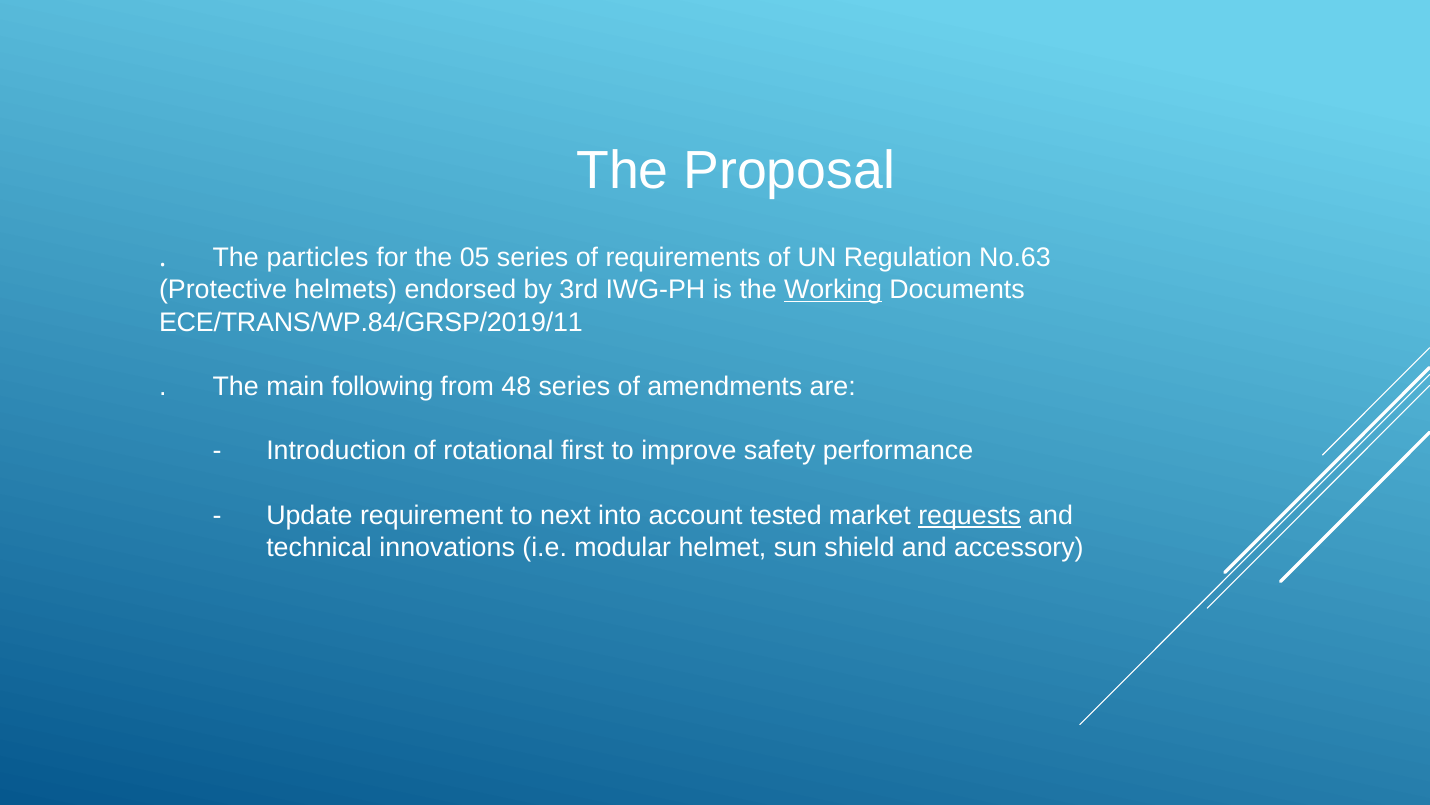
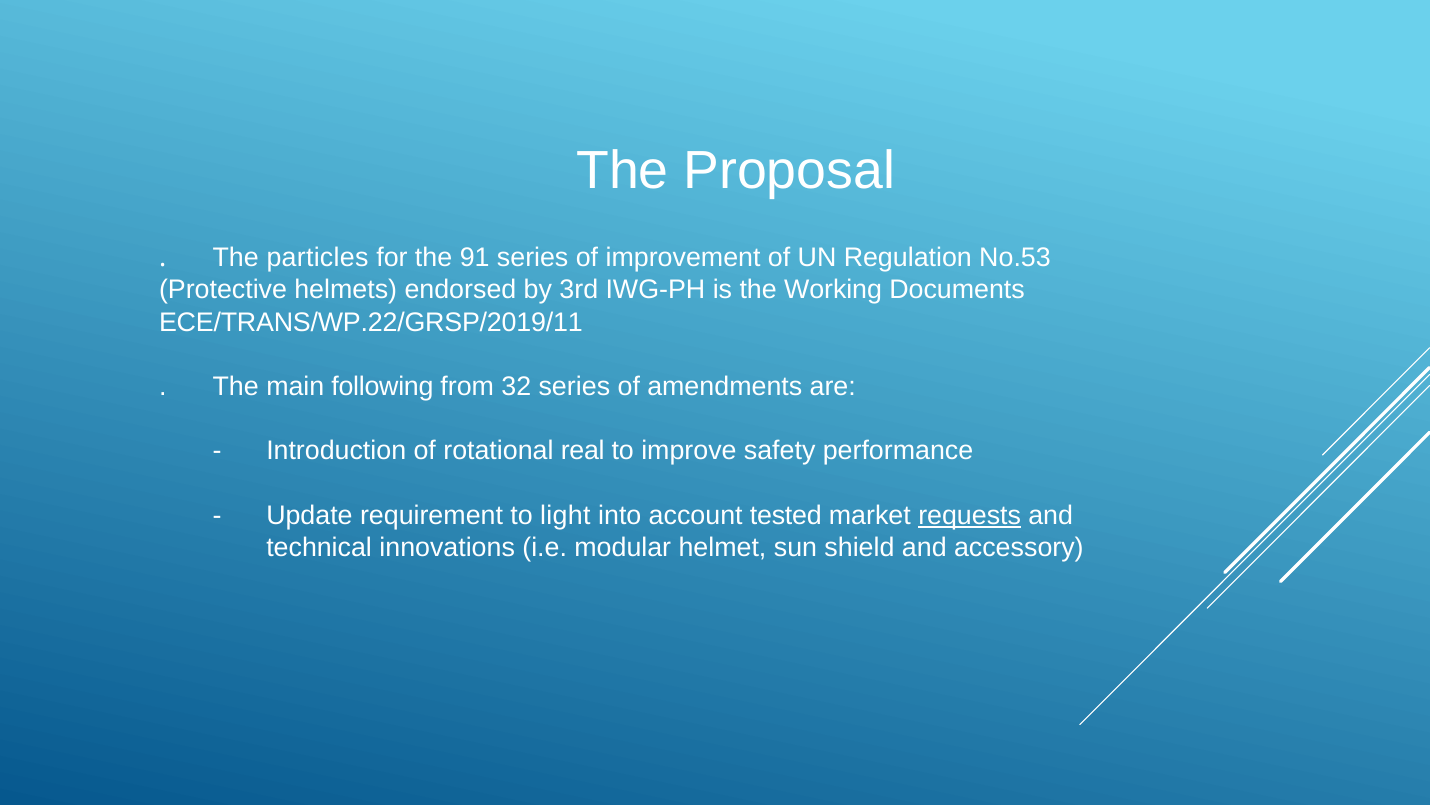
05: 05 -> 91
requirements: requirements -> improvement
No.63: No.63 -> No.53
Working underline: present -> none
ECE/TRANS/WP.84/GRSP/2019/11: ECE/TRANS/WP.84/GRSP/2019/11 -> ECE/TRANS/WP.22/GRSP/2019/11
48: 48 -> 32
first: first -> real
next: next -> light
